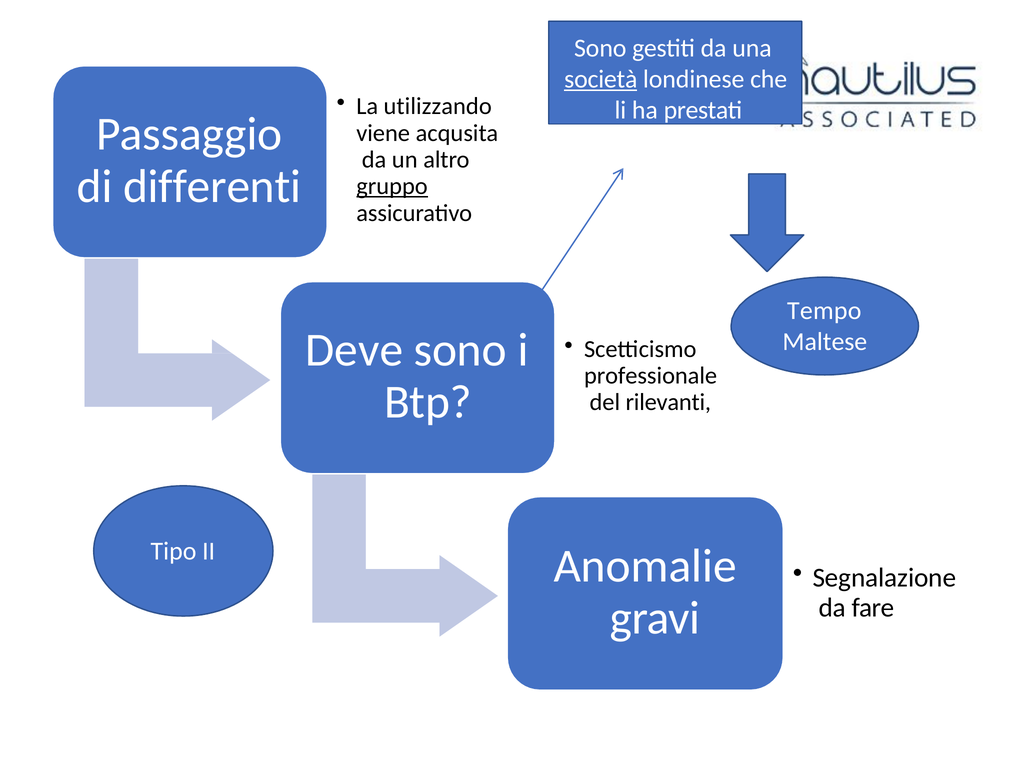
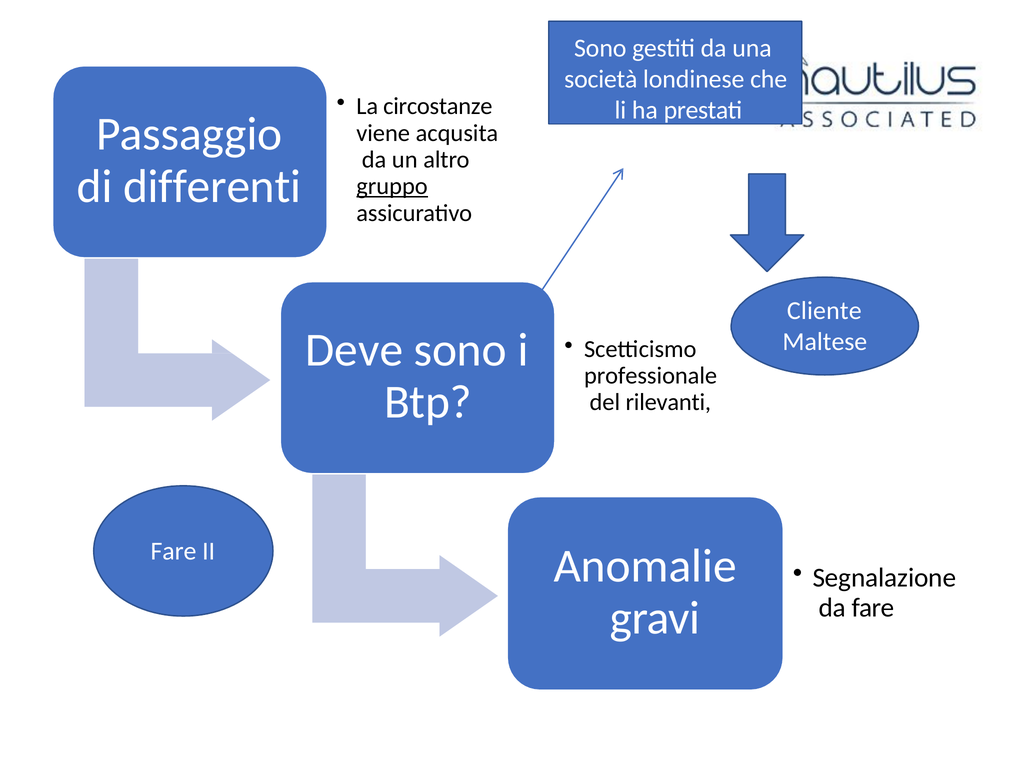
società underline: present -> none
utilizzando: utilizzando -> circostanze
Tempo: Tempo -> Cliente
Tipo at (173, 551): Tipo -> Fare
